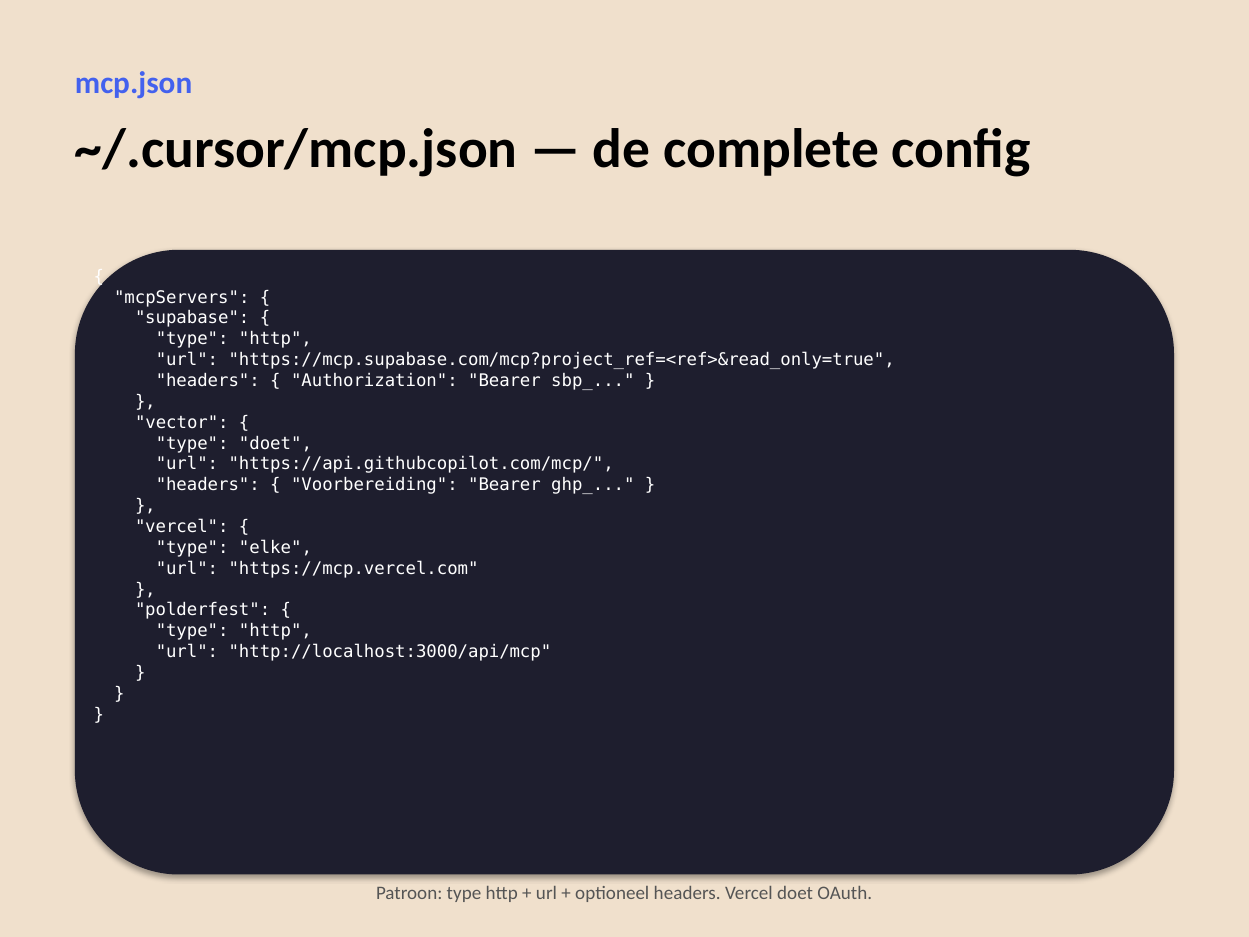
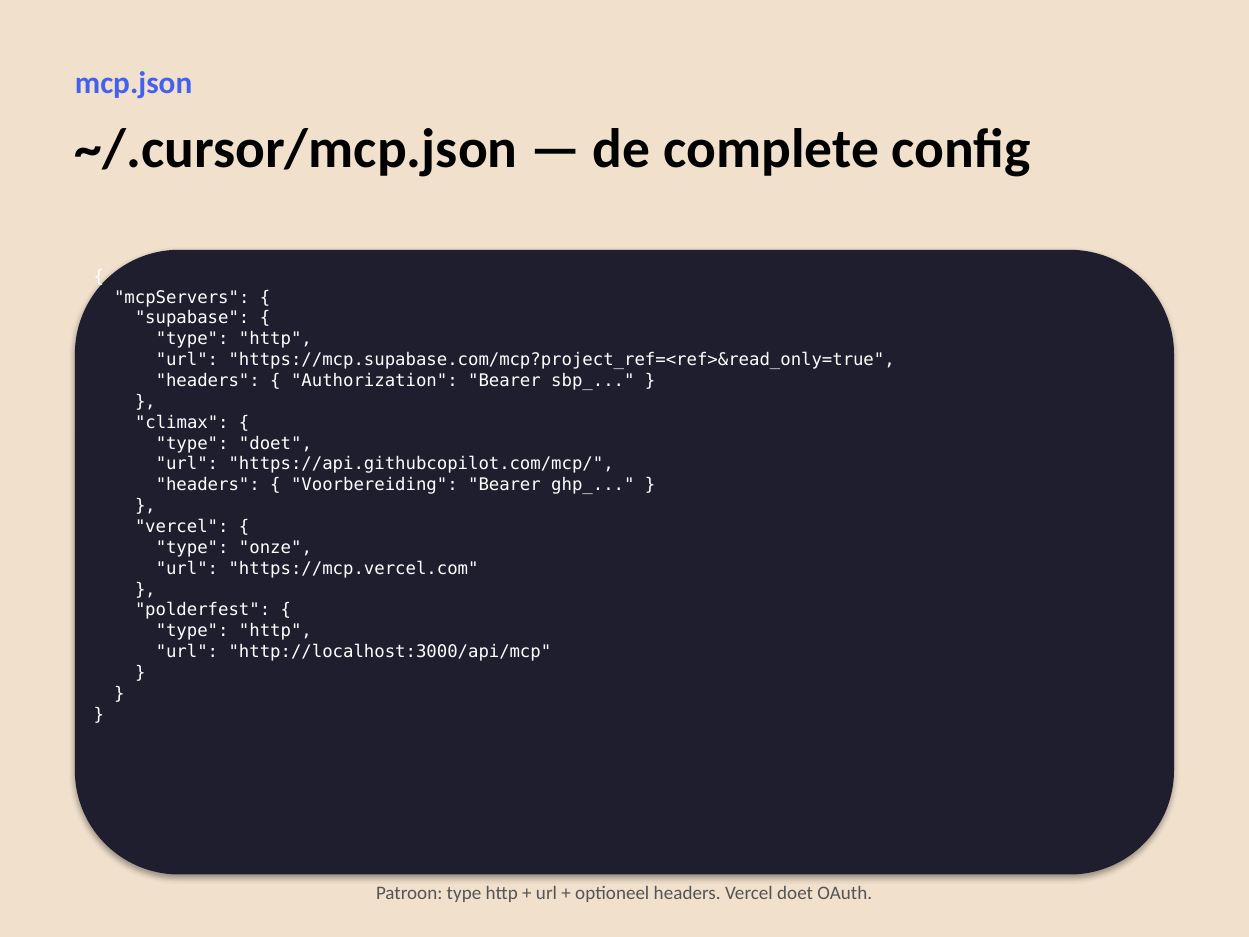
vector: vector -> climax
elke: elke -> onze
